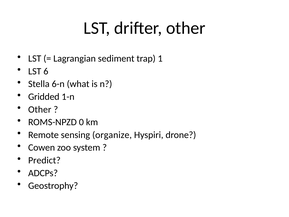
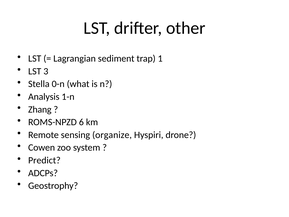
6: 6 -> 3
6-n: 6-n -> 0-n
Gridded: Gridded -> Analysis
Other at (40, 109): Other -> Zhang
0: 0 -> 6
